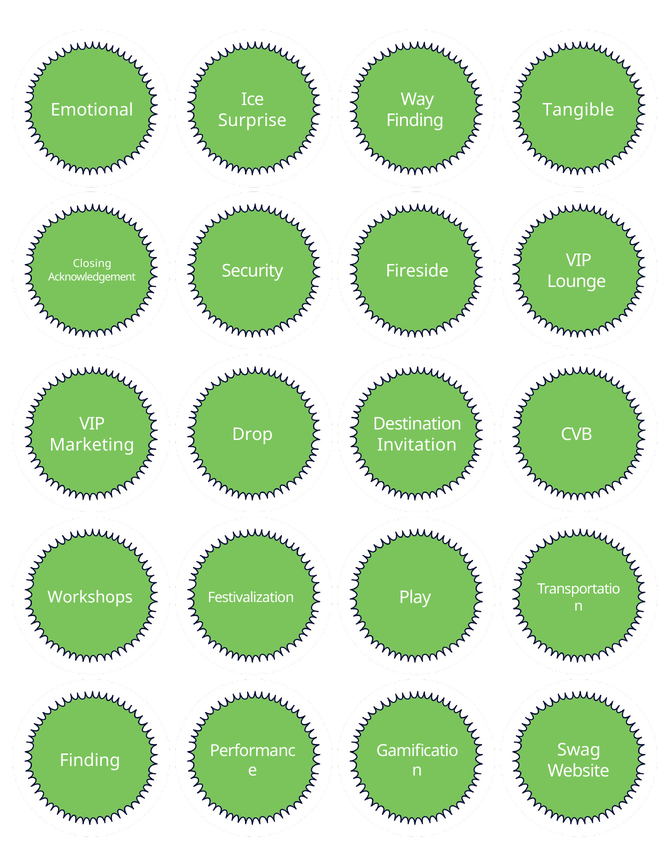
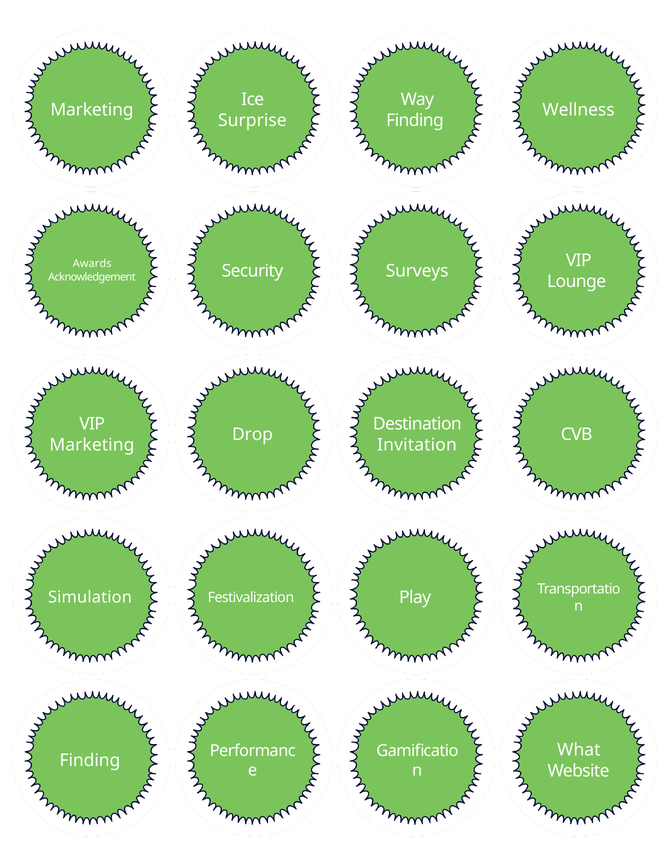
Emotional at (92, 110): Emotional -> Marketing
Tangible: Tangible -> Wellness
Closing: Closing -> Awards
Fireside: Fireside -> Surveys
Workshops: Workshops -> Simulation
Swag: Swag -> What
